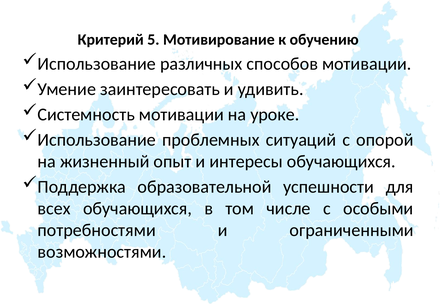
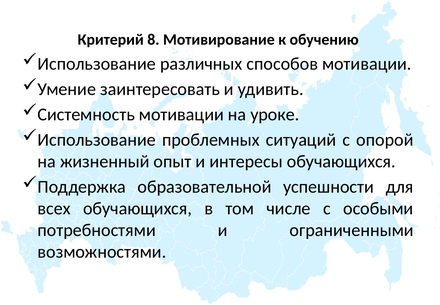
5: 5 -> 8
